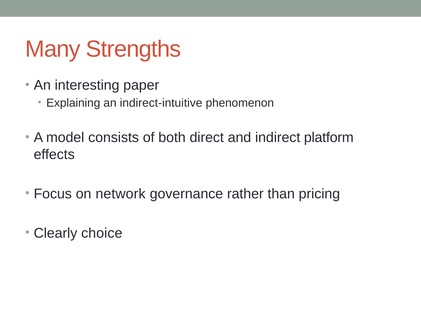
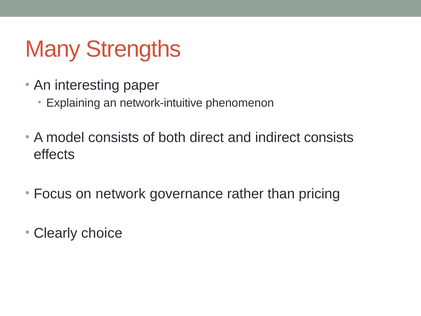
indirect-intuitive: indirect-intuitive -> network-intuitive
indirect platform: platform -> consists
